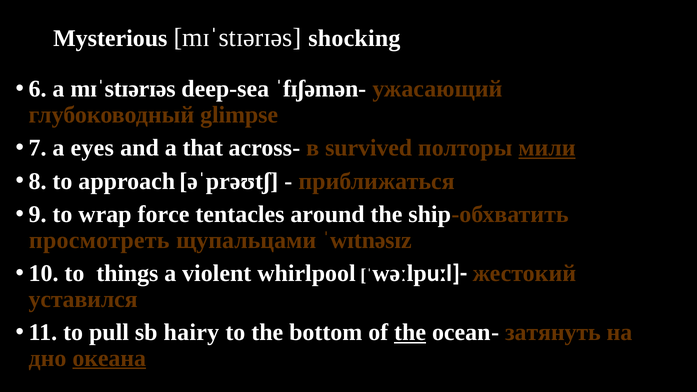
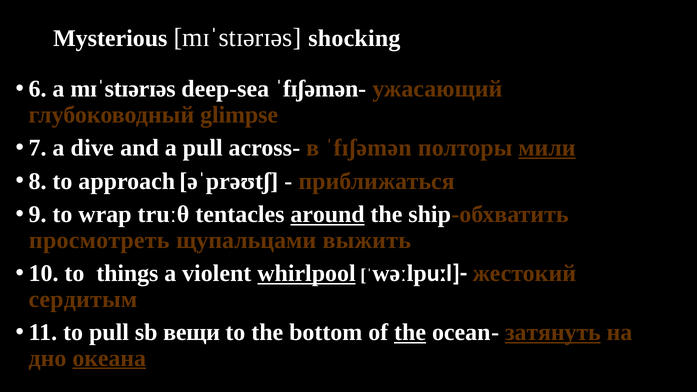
eyes: eyes -> dive
a that: that -> pull
survived: survived -> ˈfɪʃəmən
force: force -> truːθ
around underline: none -> present
ˈwɪtnəsɪz: ˈwɪtnəsɪz -> выжить
whirlpool underline: none -> present
уставился: уставился -> сердитым
hairy: hairy -> вещи
затянуть underline: none -> present
